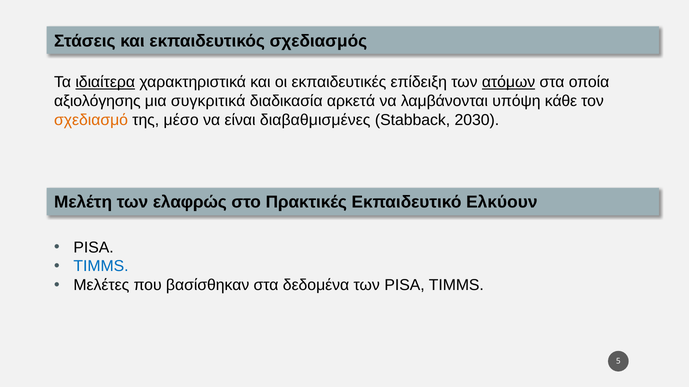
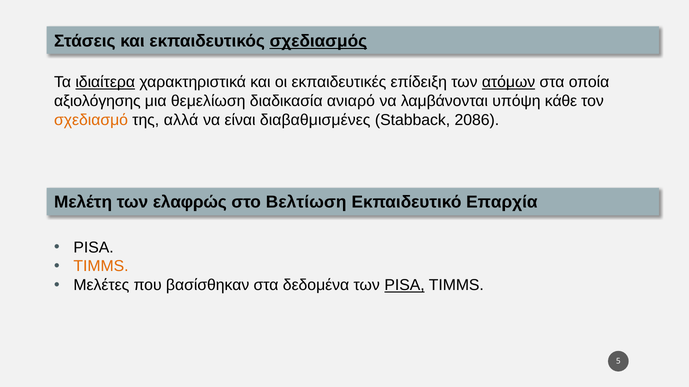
σχεδιασμός underline: none -> present
συγκριτικά: συγκριτικά -> θεμελίωση
αρκετά: αρκετά -> ανιαρό
μέσο: μέσο -> αλλά
2030: 2030 -> 2086
Πρακτικές: Πρακτικές -> Βελτίωση
Ελκύουν: Ελκύουν -> Επαρχία
TIMMS at (101, 267) colour: blue -> orange
PISA at (405, 286) underline: none -> present
